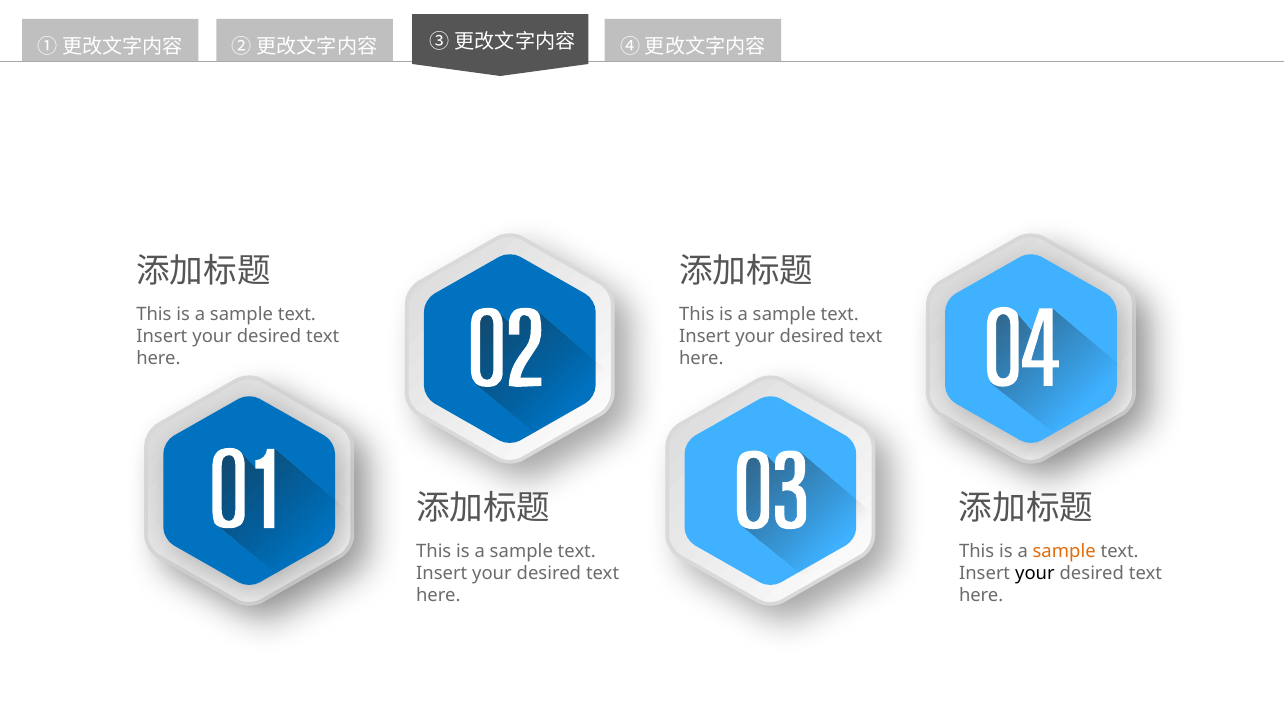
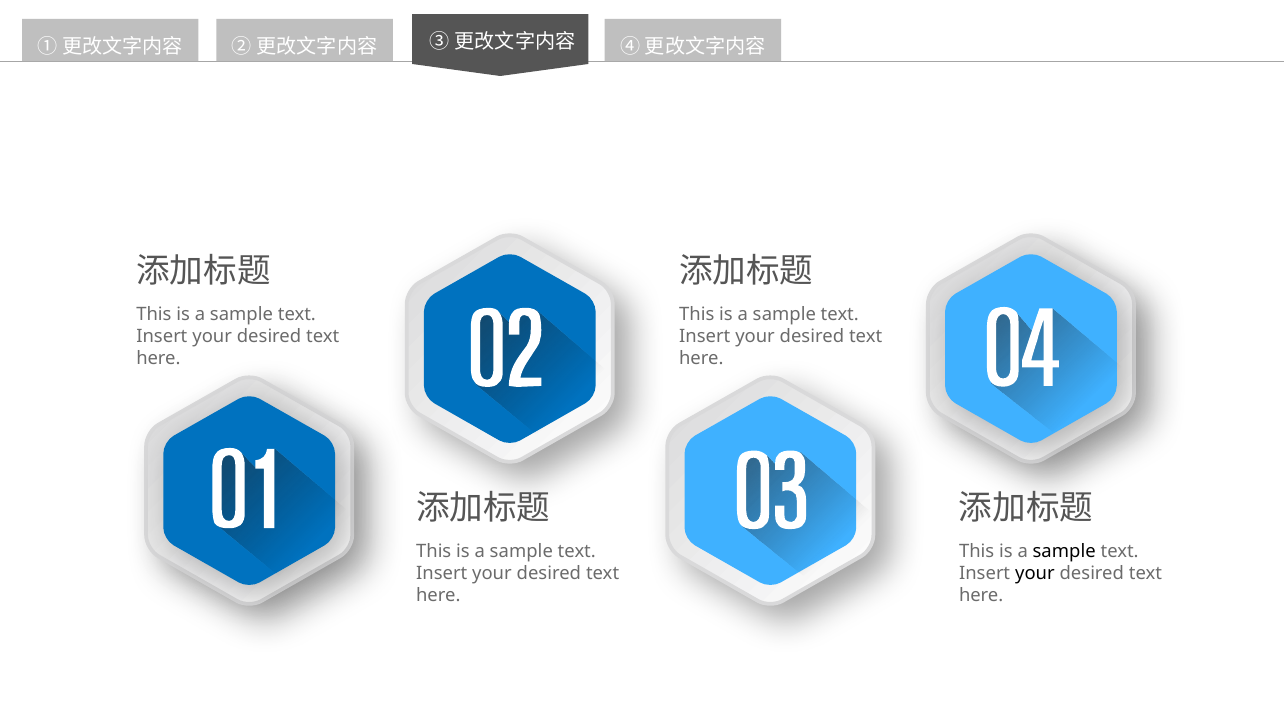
sample at (1064, 551) colour: orange -> black
